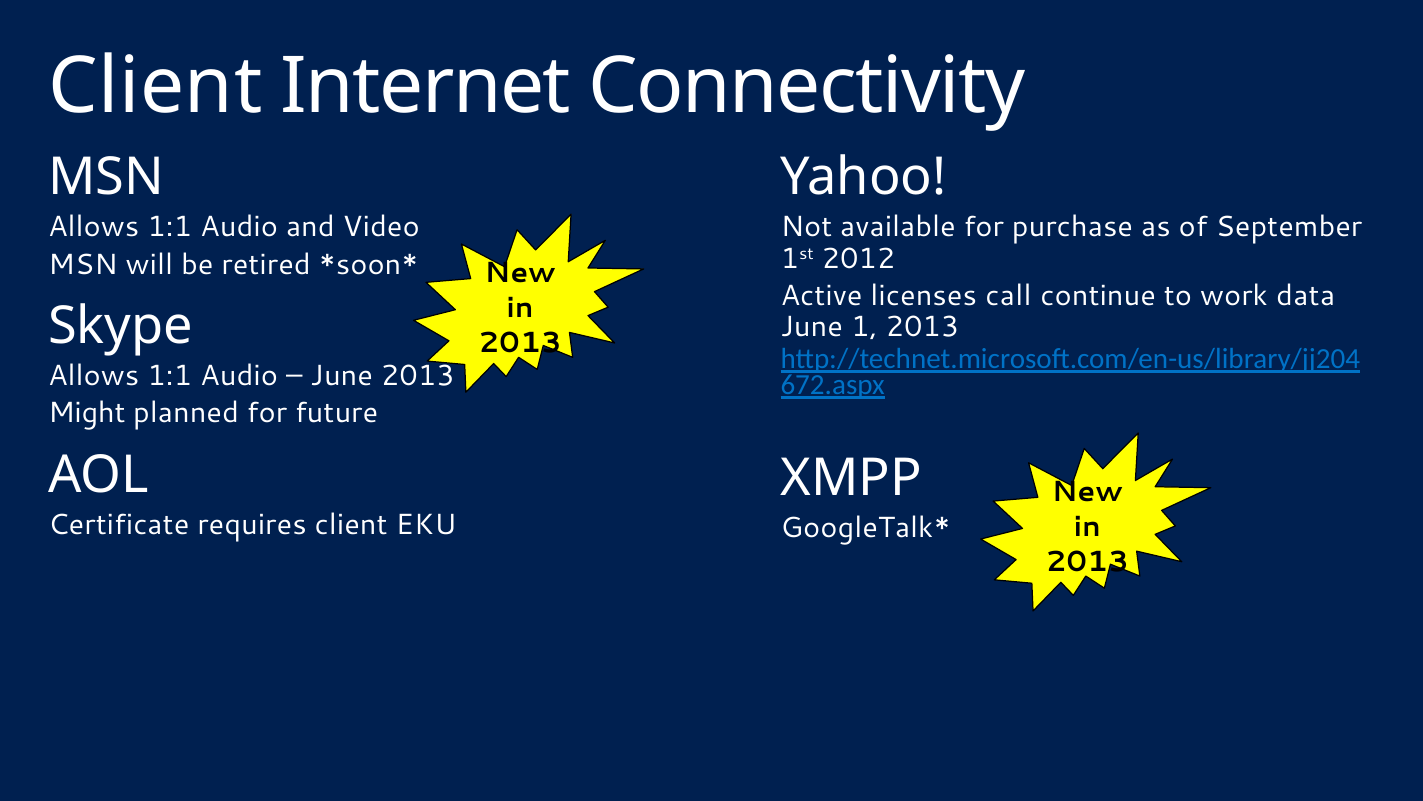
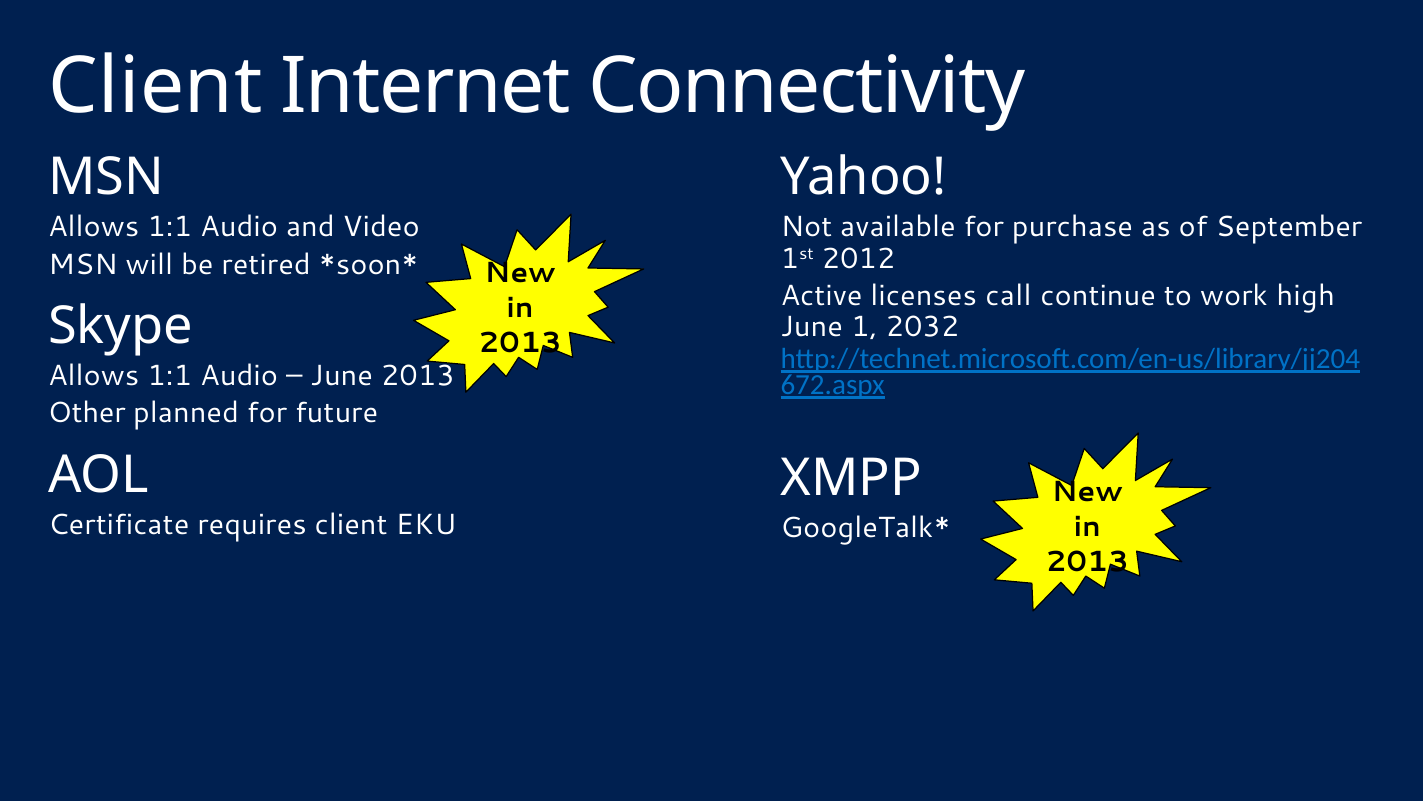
data: data -> high
1 2013: 2013 -> 2032
Might: Might -> Other
